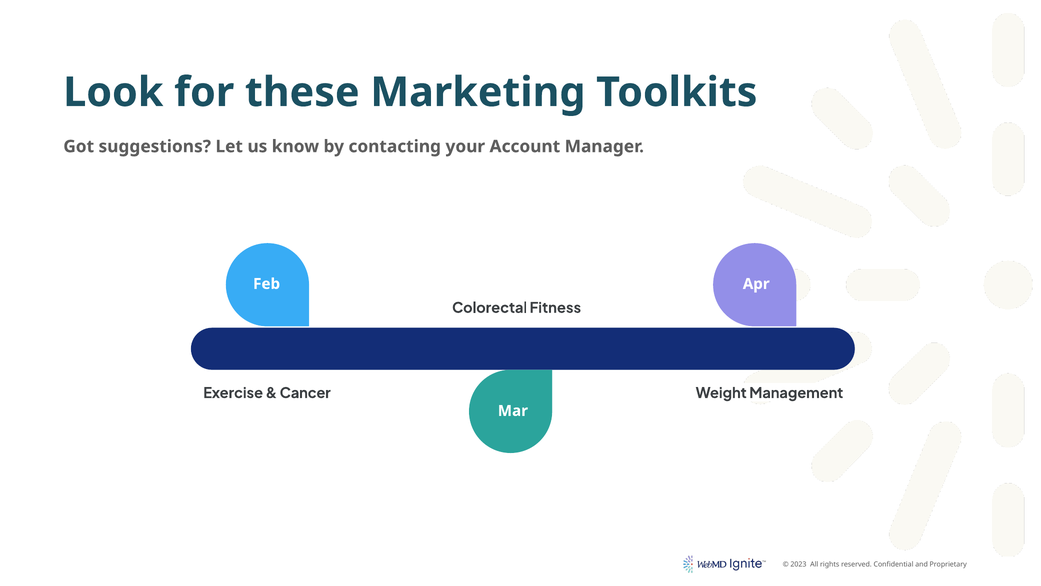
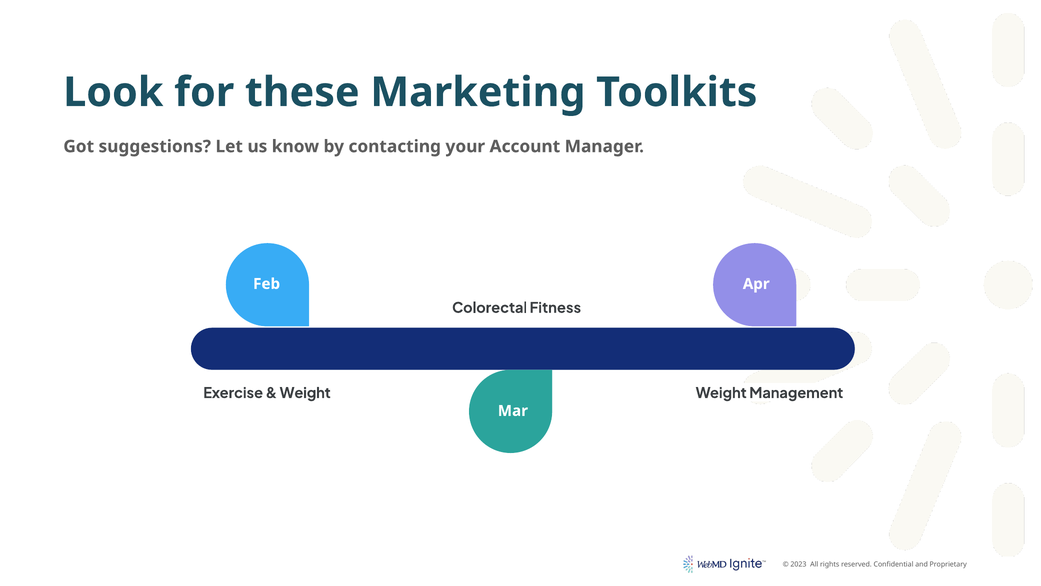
Cancer at (305, 393): Cancer -> Weight
